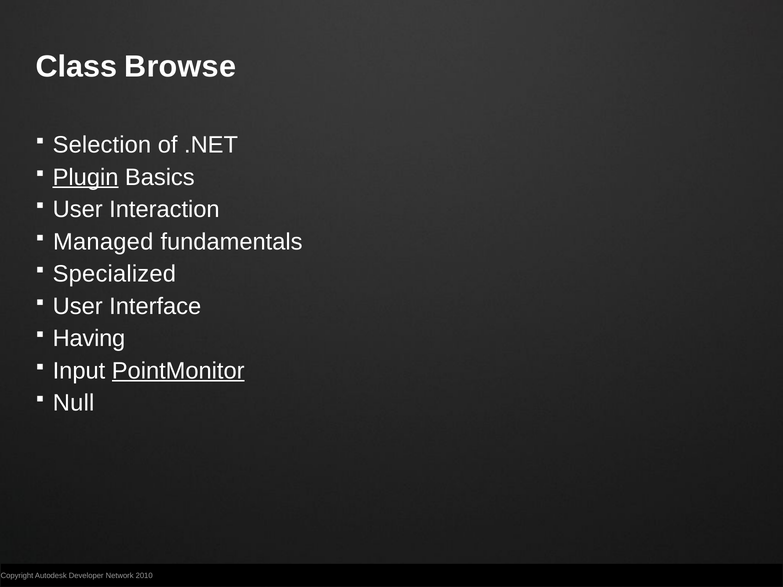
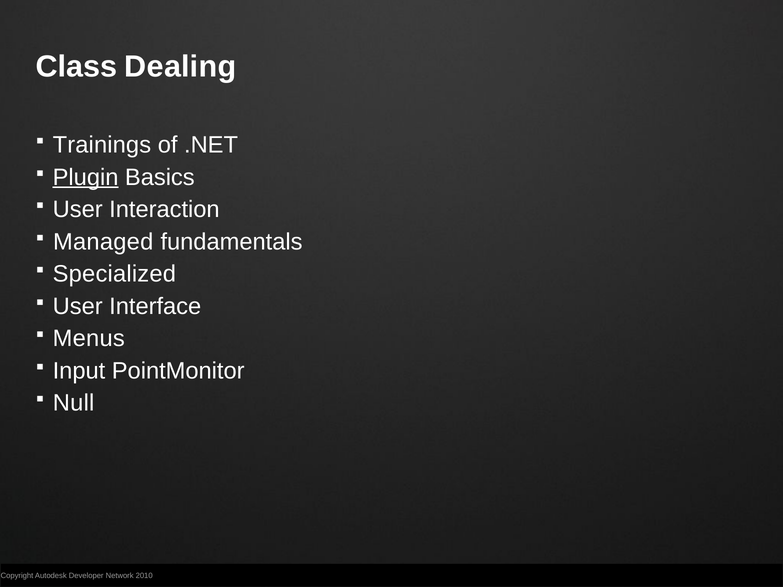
Browse: Browse -> Dealing
Selection: Selection -> Trainings
Having: Having -> Menus
PointMonitor underline: present -> none
